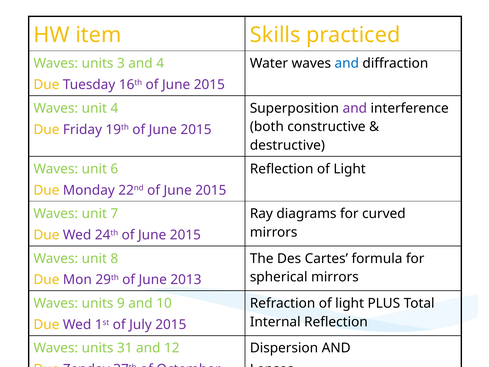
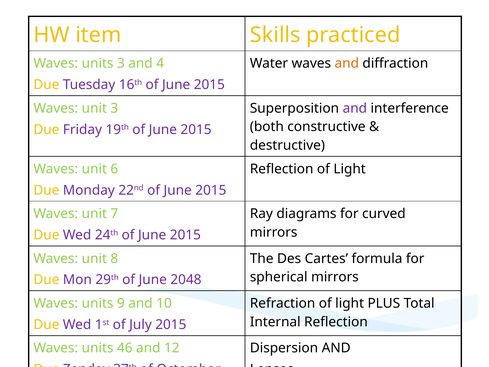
and at (347, 63) colour: blue -> orange
unit 4: 4 -> 3
2013: 2013 -> 2048
31: 31 -> 46
